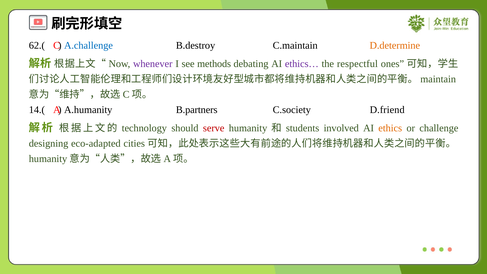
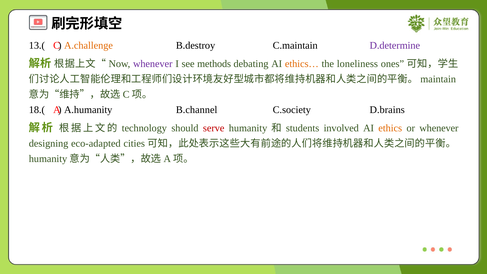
62.(: 62.( -> 13.(
A.challenge colour: blue -> orange
D.determine colour: orange -> purple
ethics… colour: purple -> orange
respectful: respectful -> loneliness
14.(: 14.( -> 18.(
B.partners: B.partners -> B.channel
D.friend: D.friend -> D.brains
or challenge: challenge -> whenever
